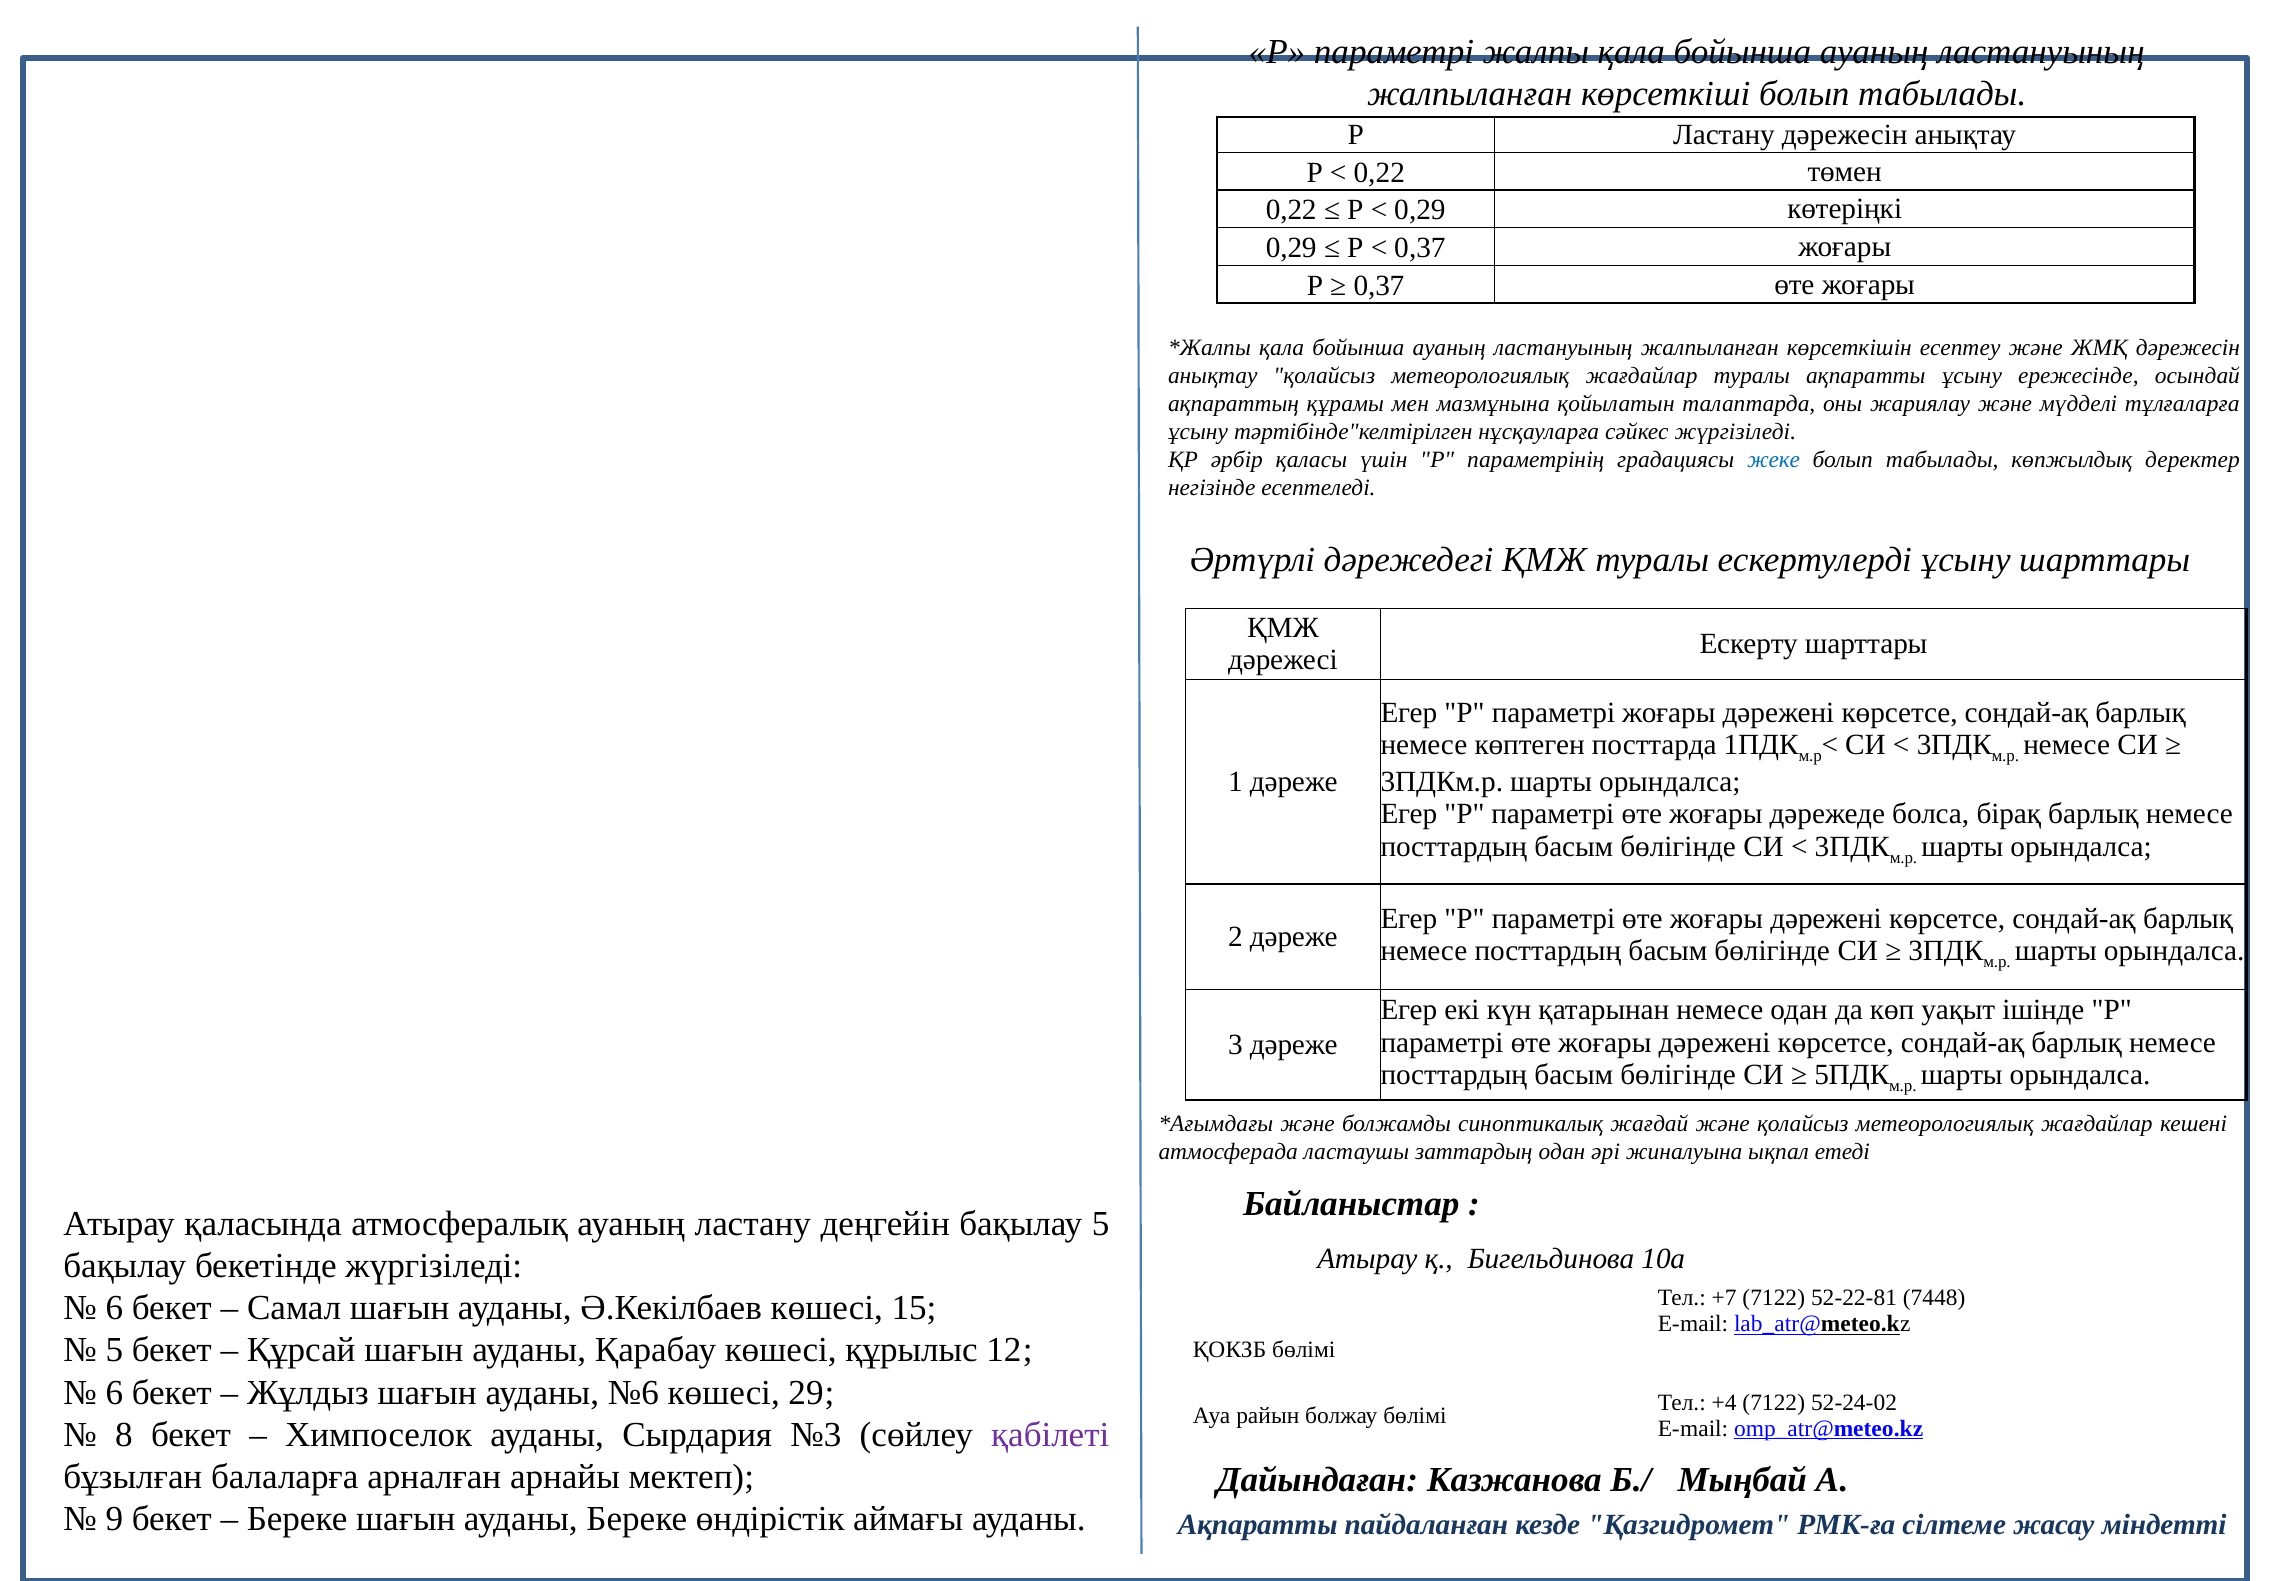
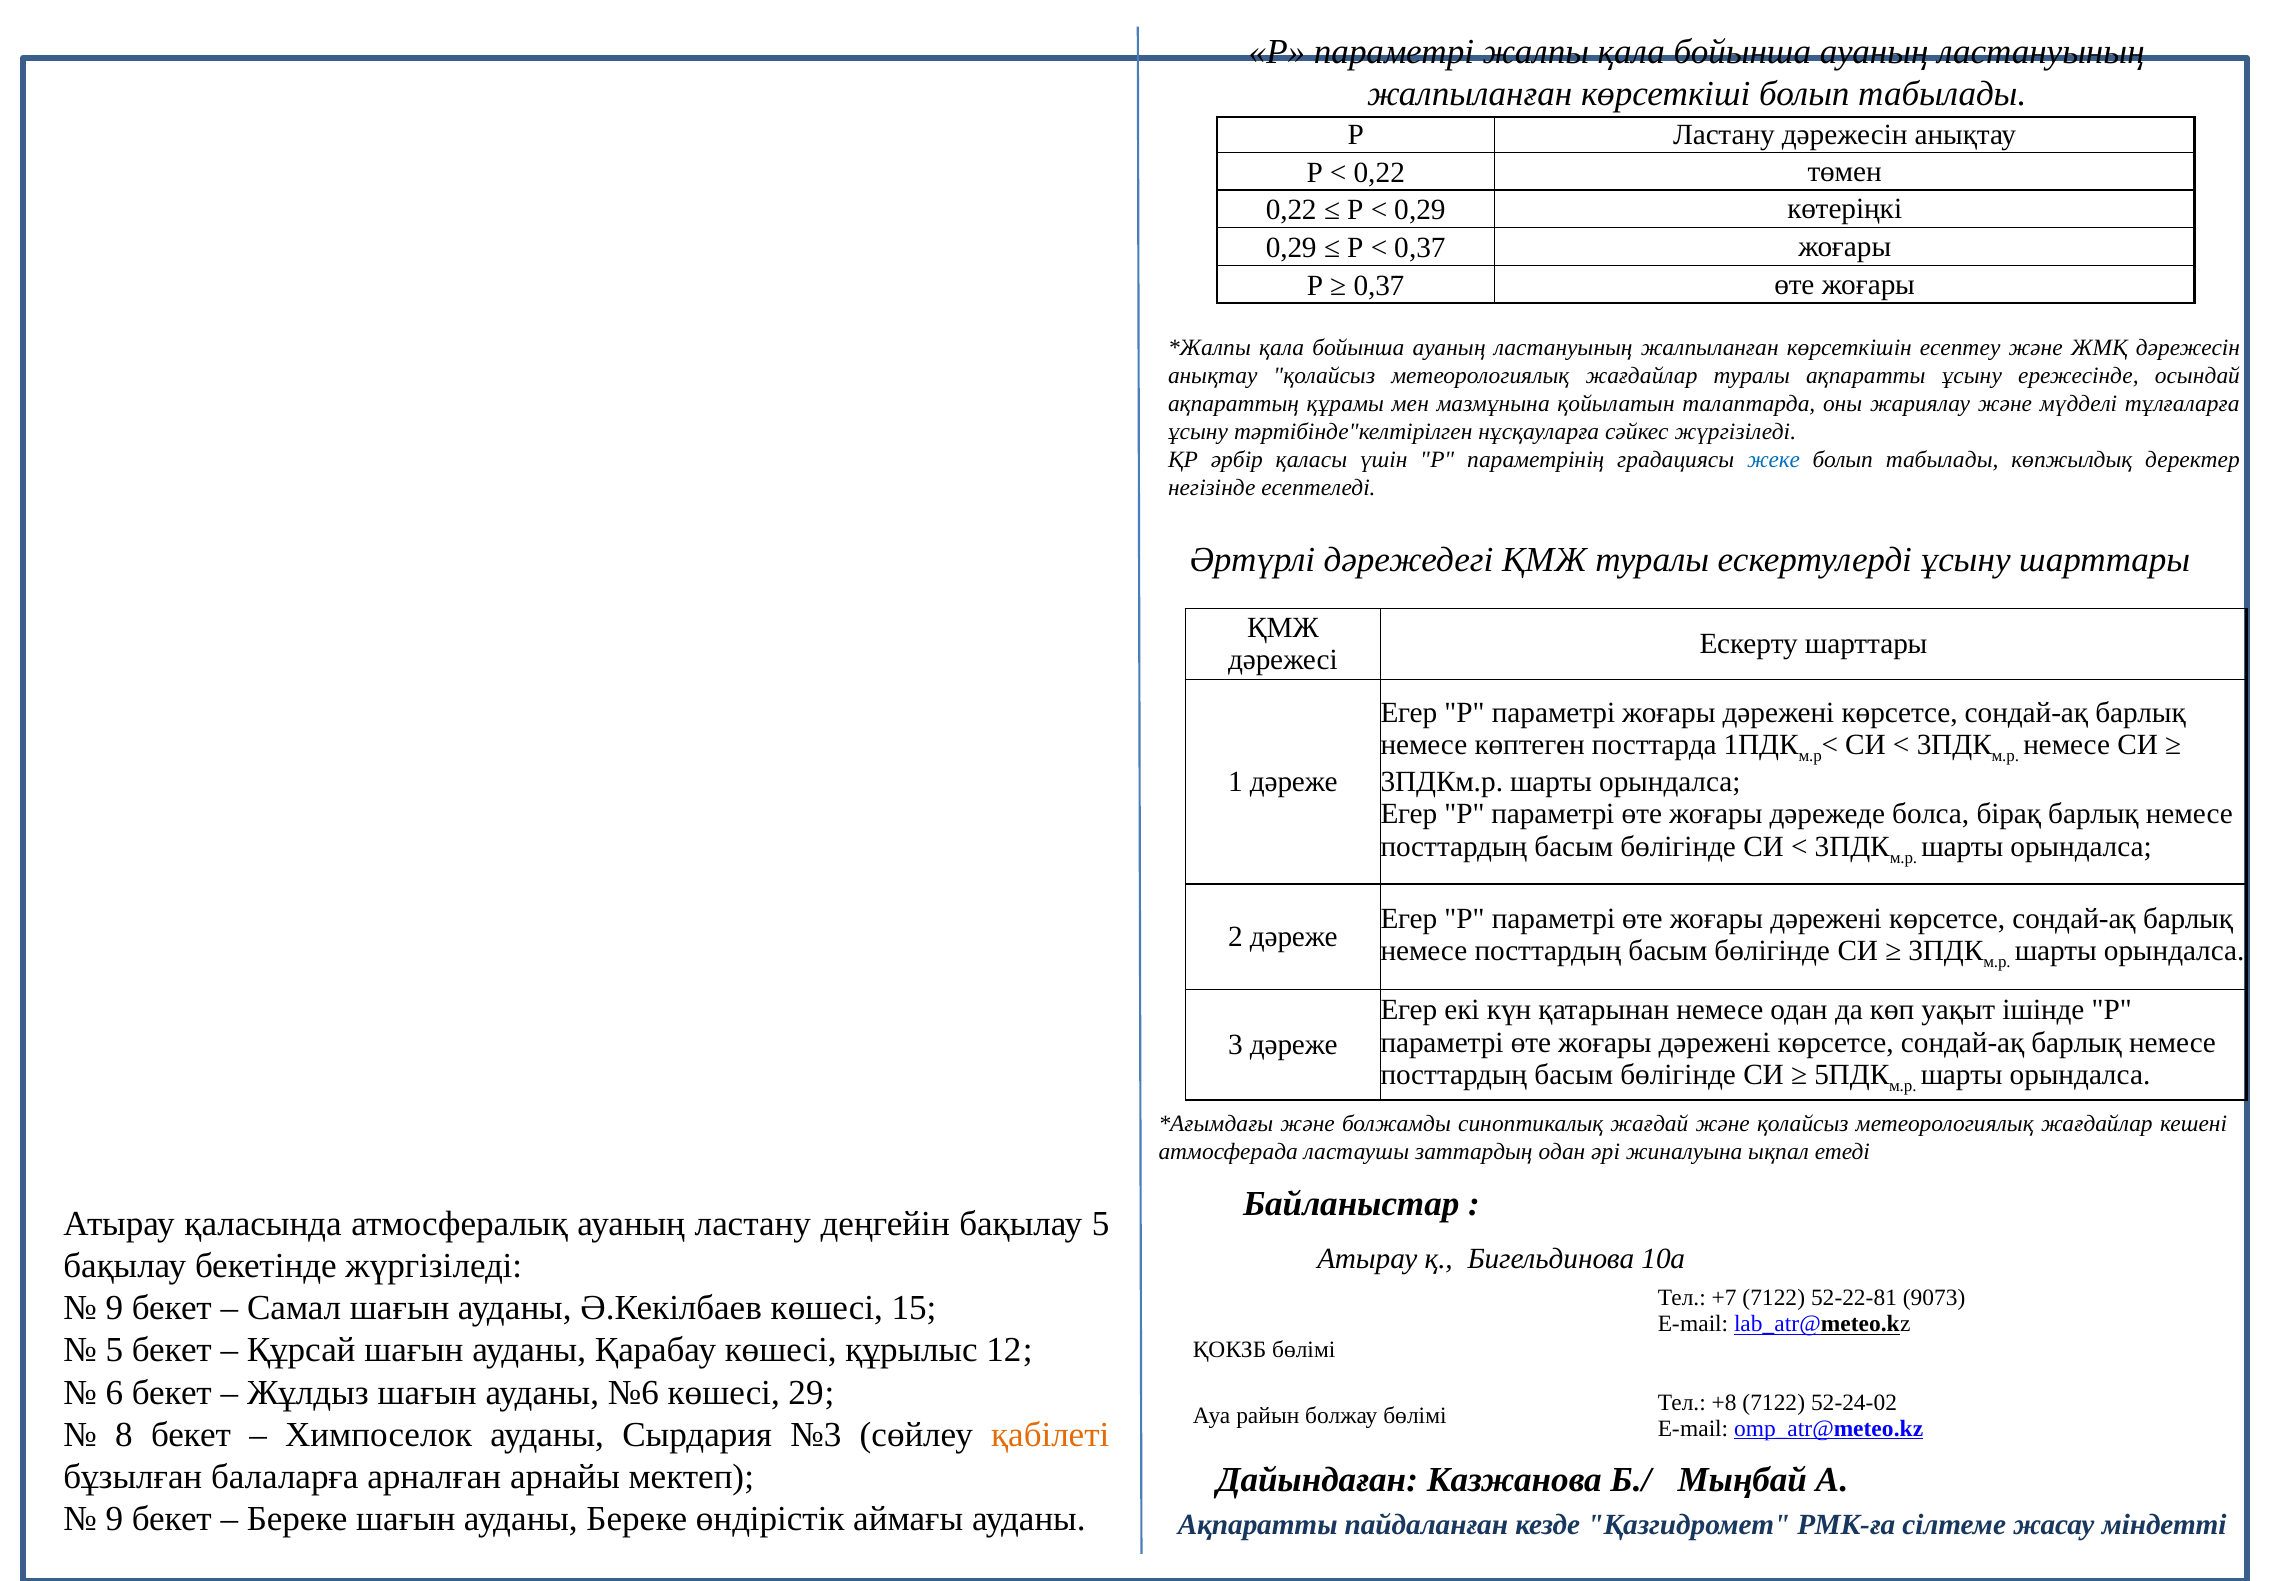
7448: 7448 -> 9073
6 at (114, 1308): 6 -> 9
+4: +4 -> +8
қабілеті colour: purple -> orange
